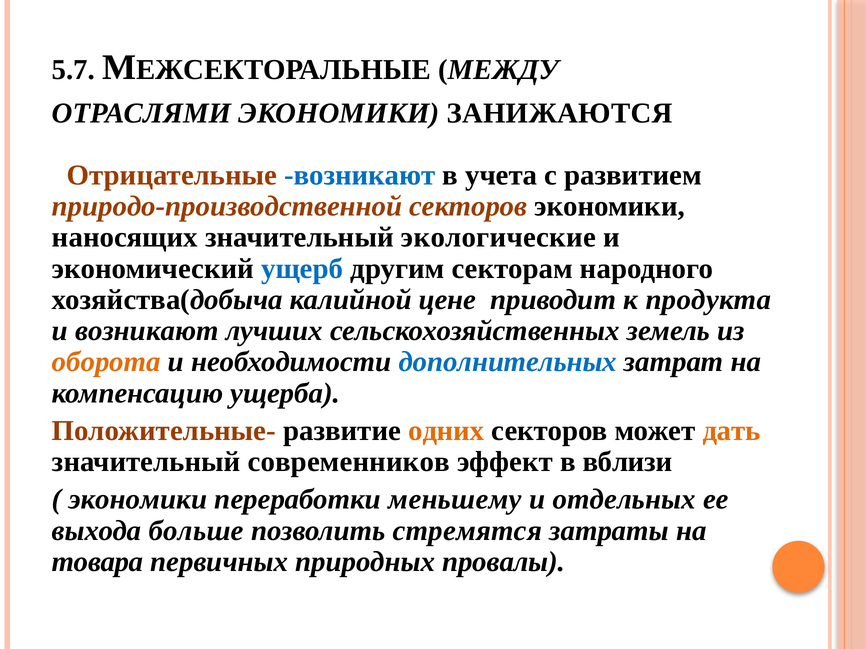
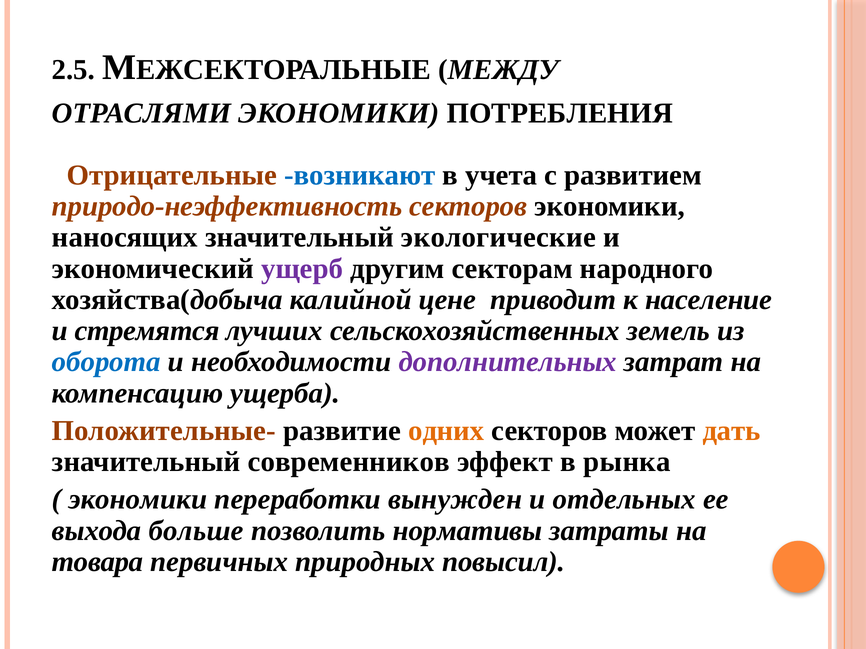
5.7: 5.7 -> 2.5
ЗАНИЖАЮТСЯ: ЗАНИЖАЮТСЯ -> ПОТРЕБЛЕНИЯ
природо-производственной: природо-производственной -> природо-неэффективность
ущерб colour: blue -> purple
продукта: продукта -> население
и возникают: возникают -> стремятся
оборота colour: orange -> blue
дополнительных colour: blue -> purple
вблизи: вблизи -> рынка
меньшему: меньшему -> вынужден
стремятся: стремятся -> нормативы
провалы: провалы -> повысил
